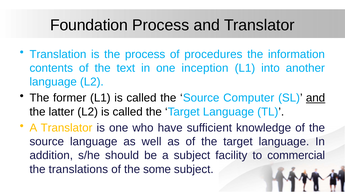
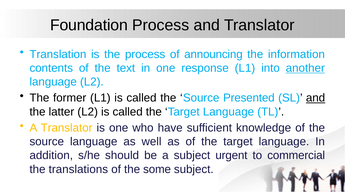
procedures: procedures -> announcing
inception: inception -> response
another underline: none -> present
Computer: Computer -> Presented
facility: facility -> urgent
